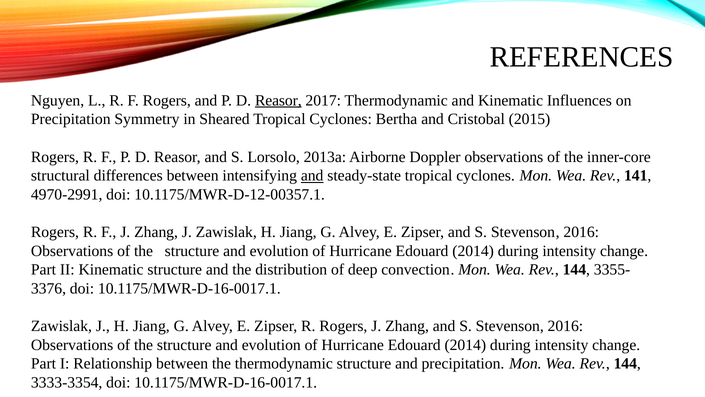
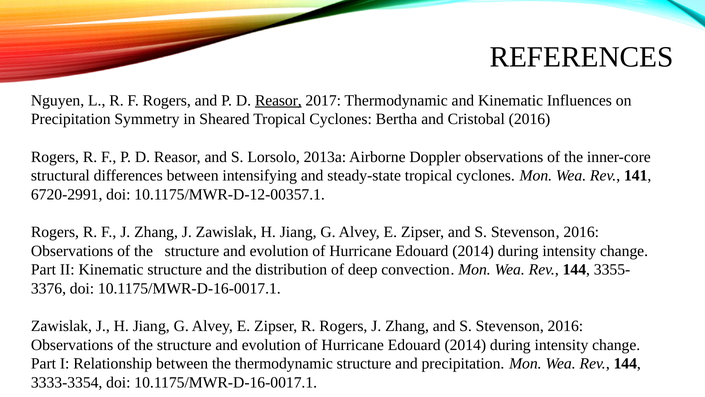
Cristobal 2015: 2015 -> 2016
and at (312, 175) underline: present -> none
4970-2991: 4970-2991 -> 6720-2991
